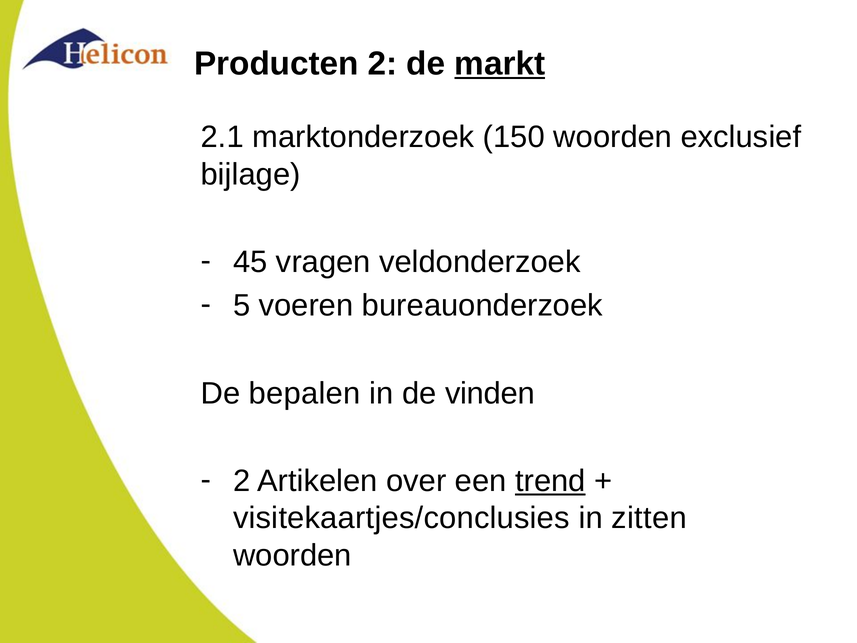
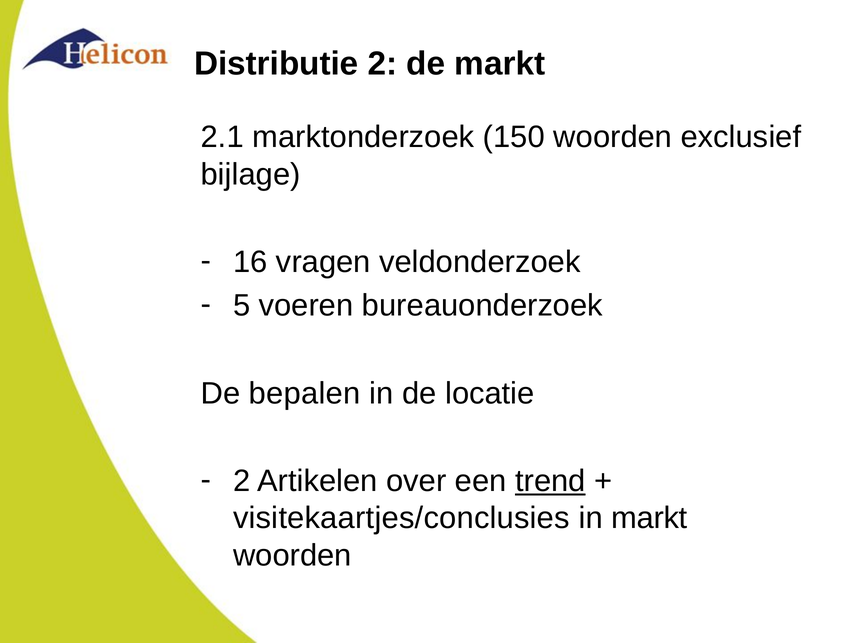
Producten: Producten -> Distributie
markt at (500, 64) underline: present -> none
45: 45 -> 16
vinden: vinden -> locatie
in zitten: zitten -> markt
